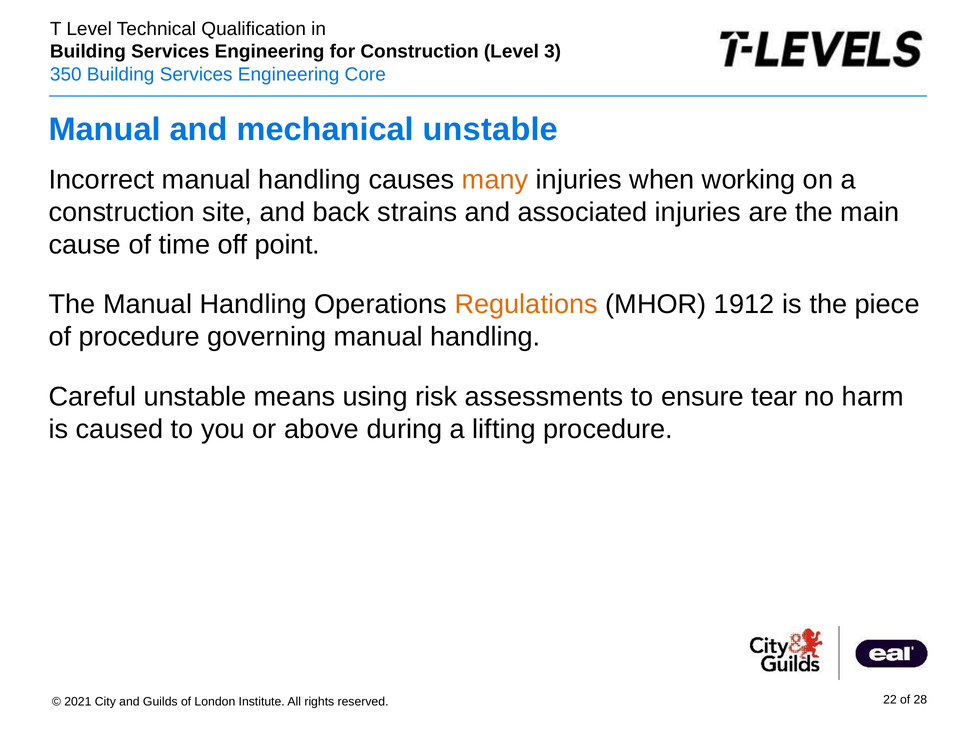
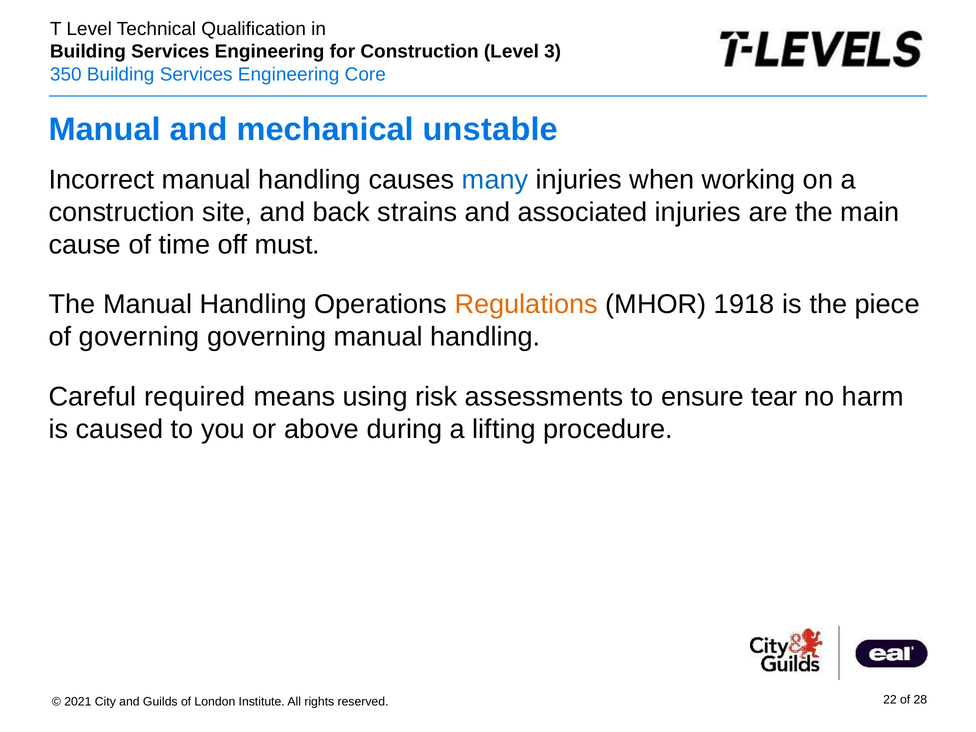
many colour: orange -> blue
point: point -> must
1912: 1912 -> 1918
of procedure: procedure -> governing
Careful unstable: unstable -> required
